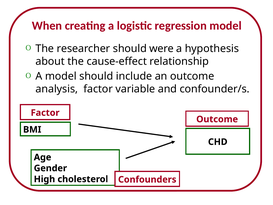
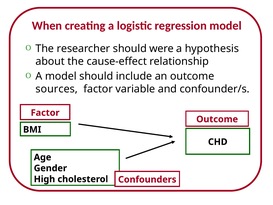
analysis: analysis -> sources
